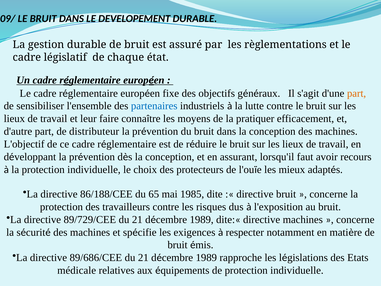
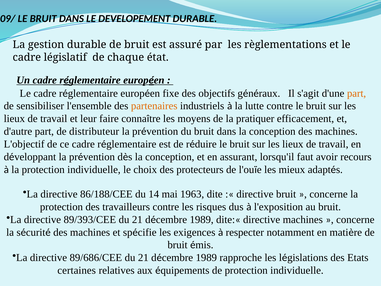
partenaires colour: blue -> orange
65: 65 -> 14
1985: 1985 -> 1963
89/729/CEE: 89/729/CEE -> 89/393/CEE
médicale: médicale -> certaines
